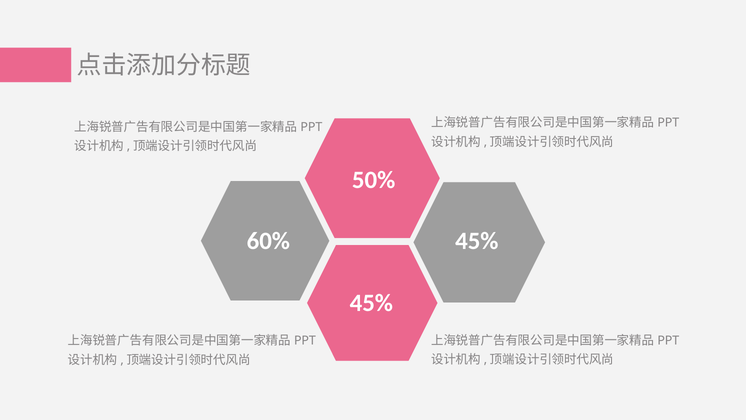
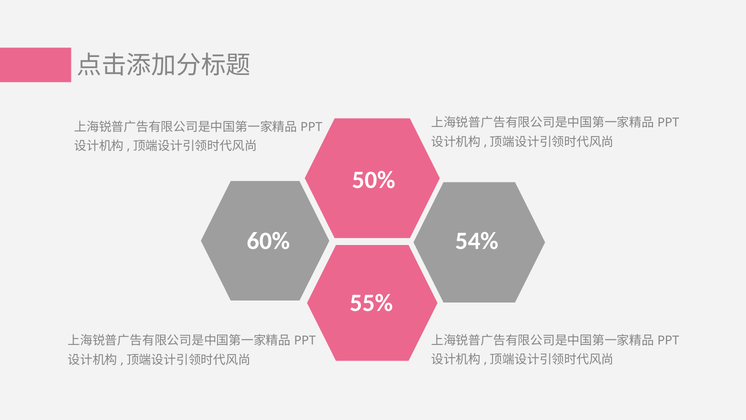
60% 45%: 45% -> 54%
45% at (371, 303): 45% -> 55%
